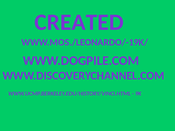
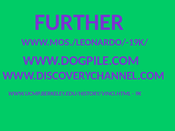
CREATED: CREATED -> FURTHER
